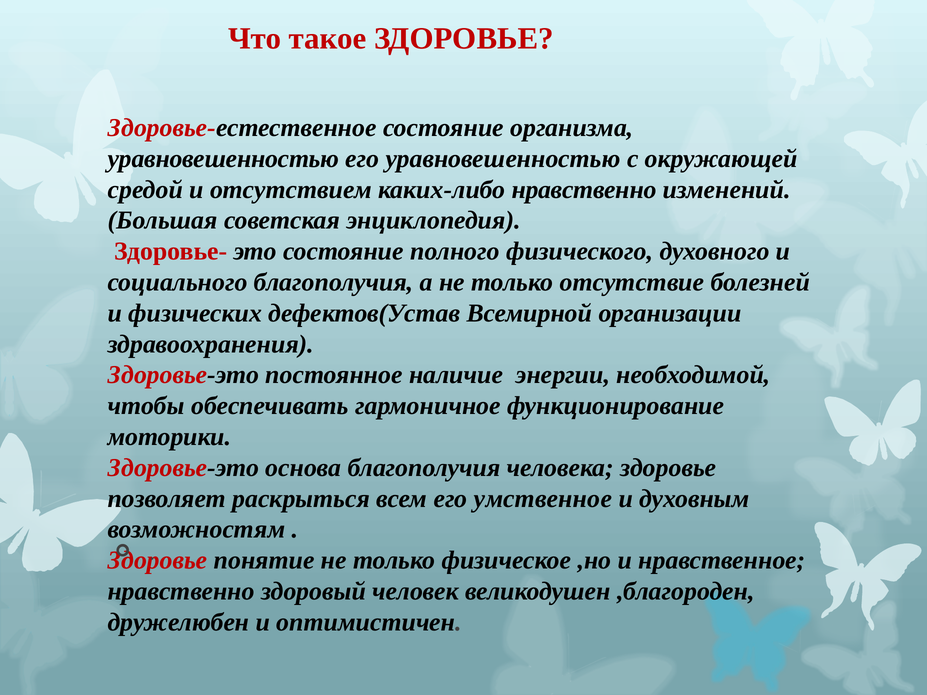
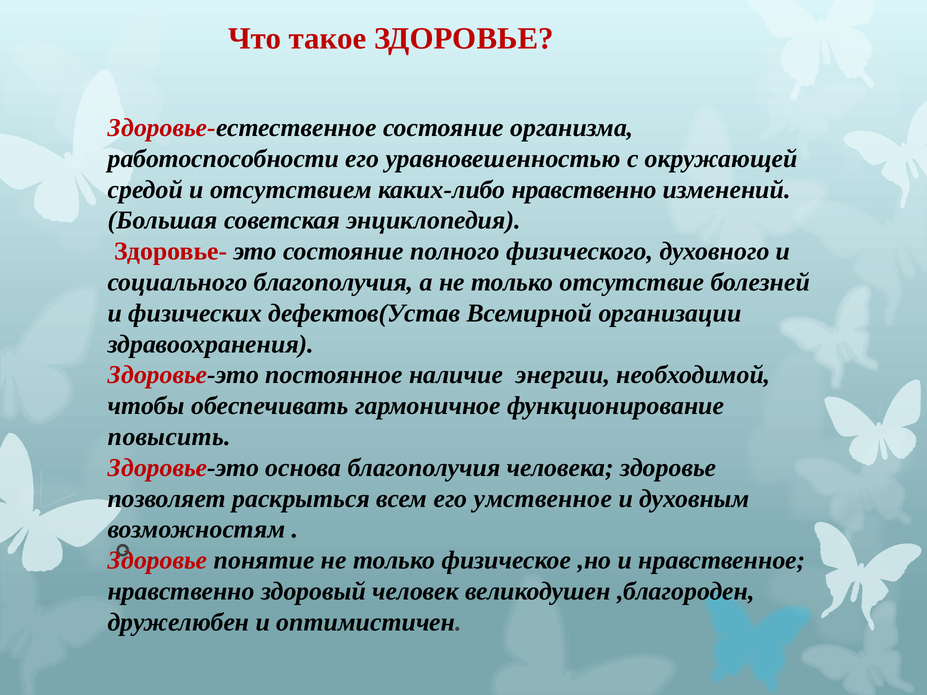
уравновешенностью at (223, 159): уравновешенностью -> работоспособности
моторики: моторики -> повысить
